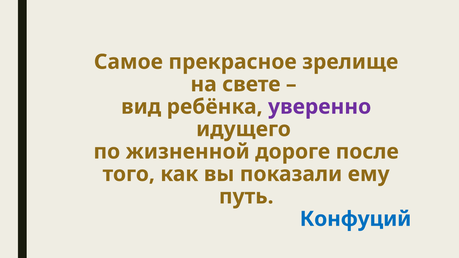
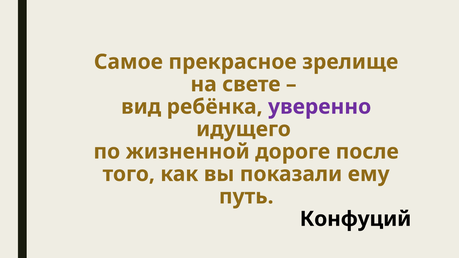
Конфуций colour: blue -> black
